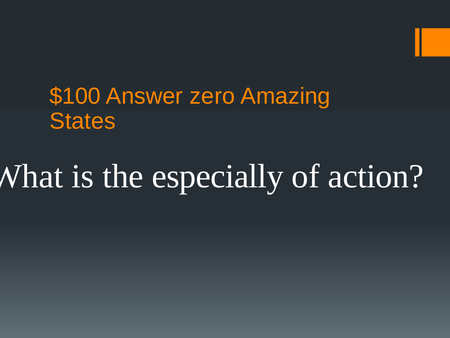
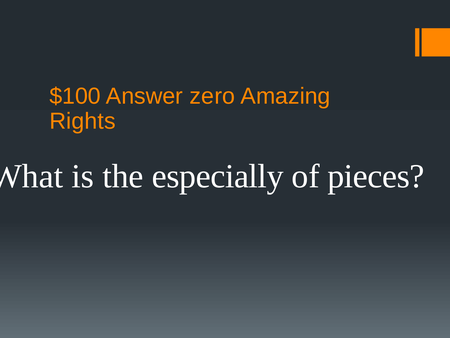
States: States -> Rights
action: action -> pieces
